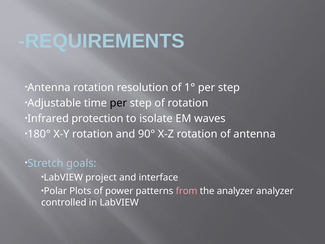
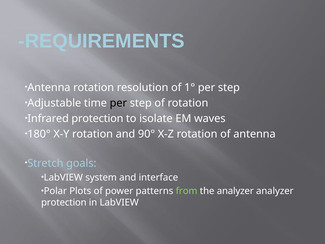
project: project -> system
from colour: pink -> light green
controlled at (64, 202): controlled -> protection
